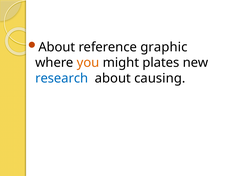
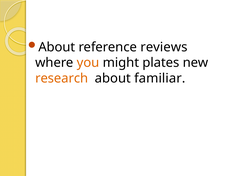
graphic: graphic -> reviews
research colour: blue -> orange
causing: causing -> familiar
